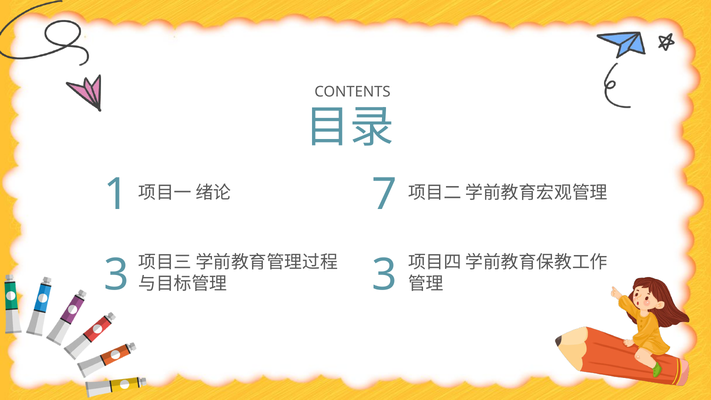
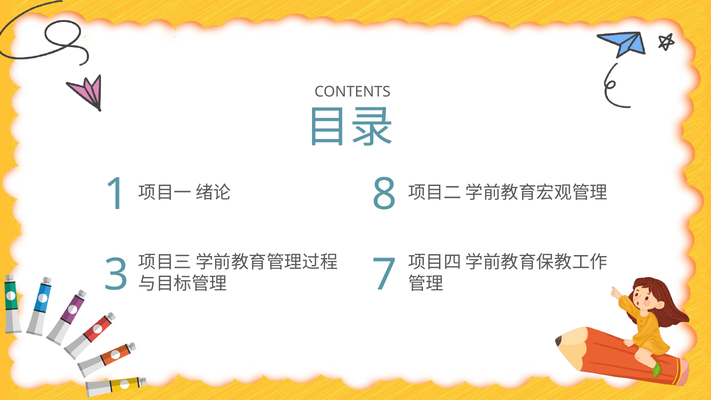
7: 7 -> 8
3 3: 3 -> 7
